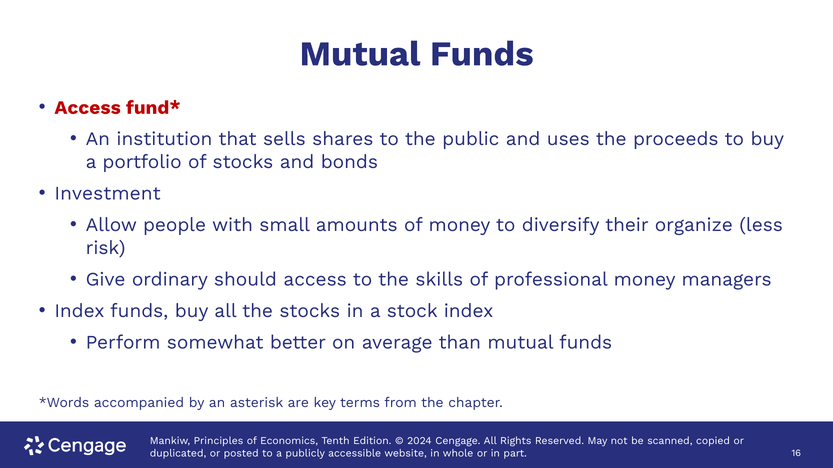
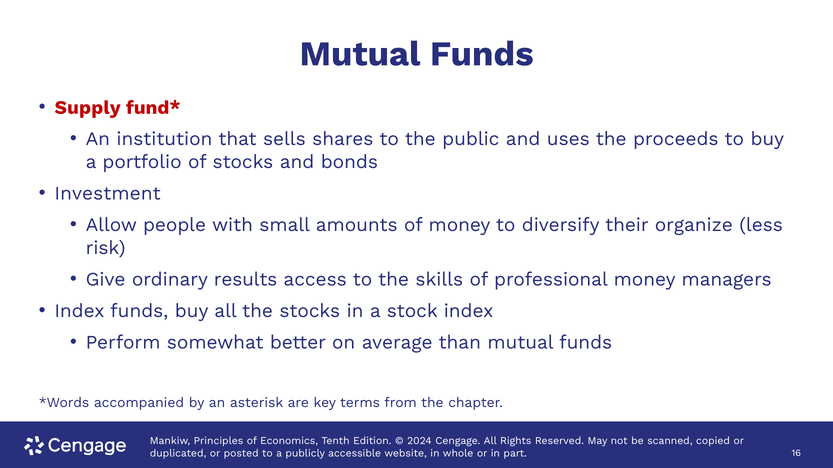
Access at (88, 108): Access -> Supply
should: should -> results
